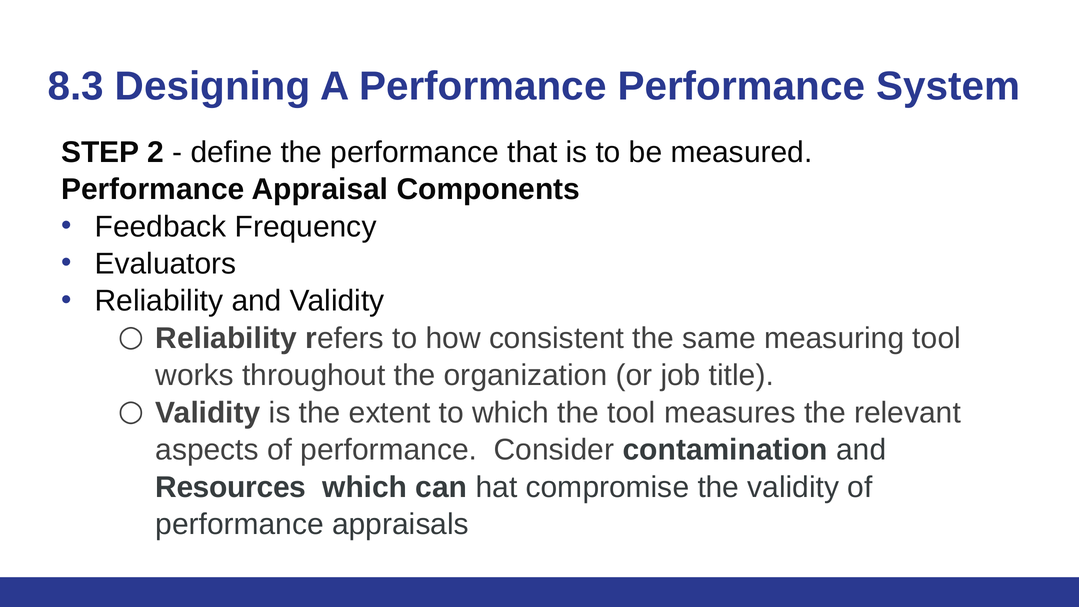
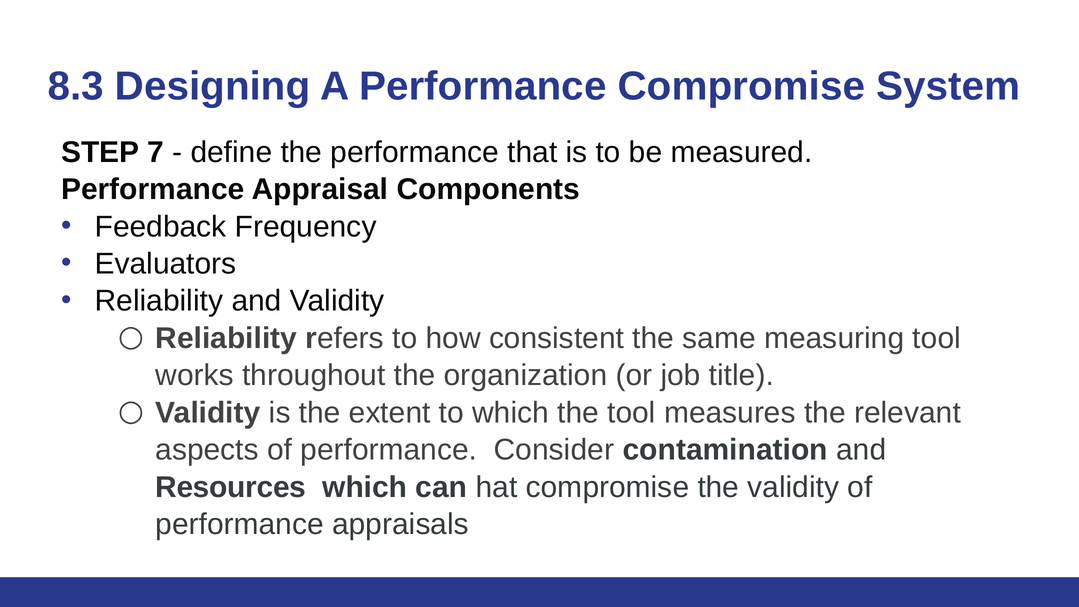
Performance Performance: Performance -> Compromise
2: 2 -> 7
